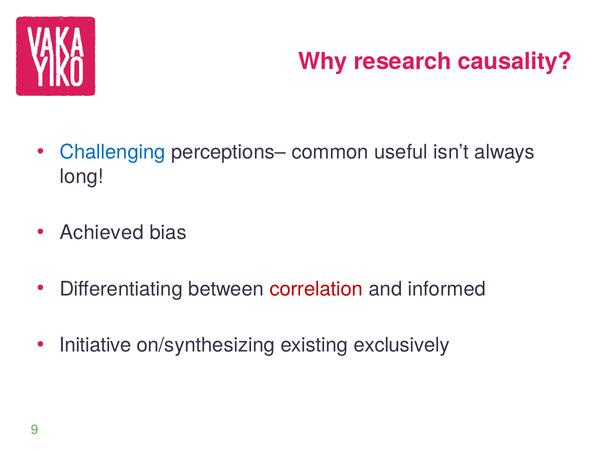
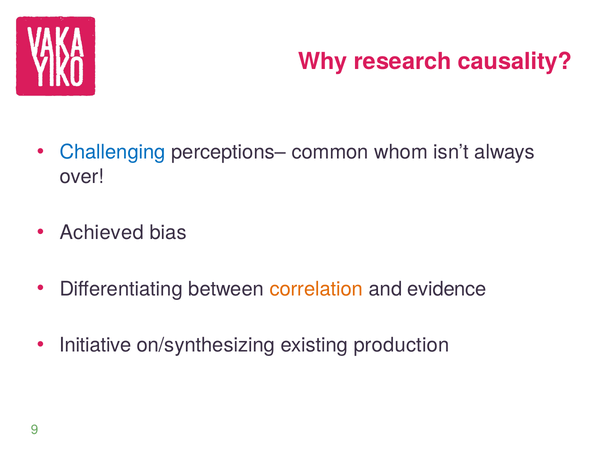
useful: useful -> whom
long: long -> over
correlation colour: red -> orange
informed: informed -> evidence
exclusively: exclusively -> production
